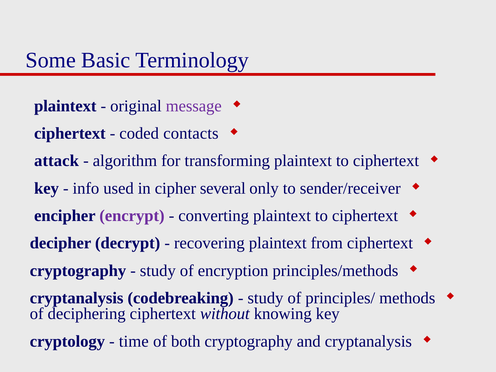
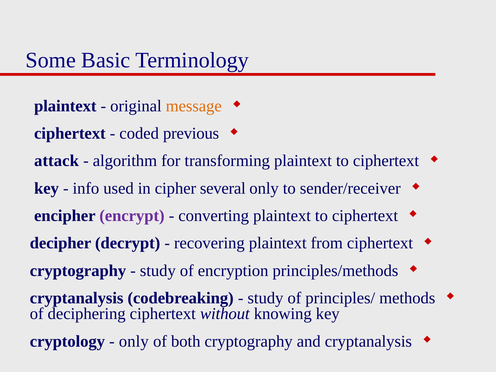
message colour: purple -> orange
contacts: contacts -> previous
time at (134, 341): time -> only
